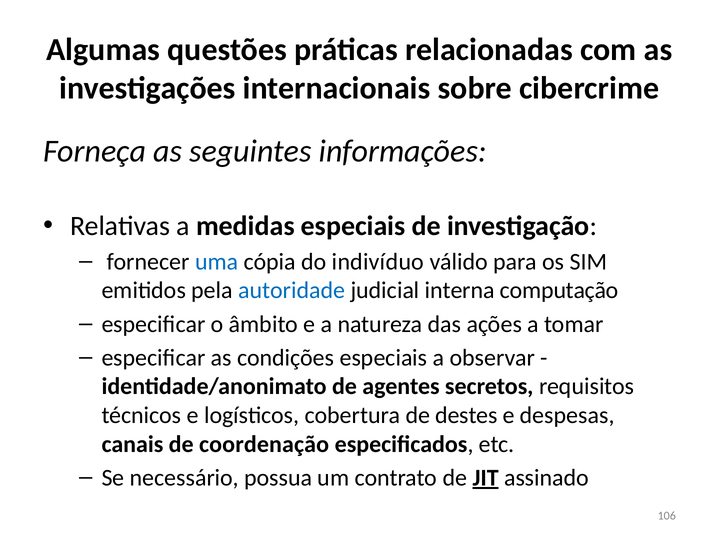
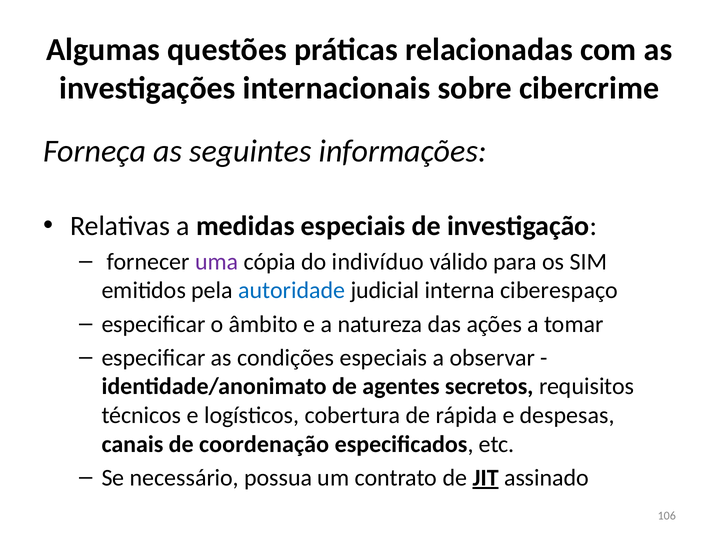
uma colour: blue -> purple
computação: computação -> ciberespaço
destes: destes -> rápida
